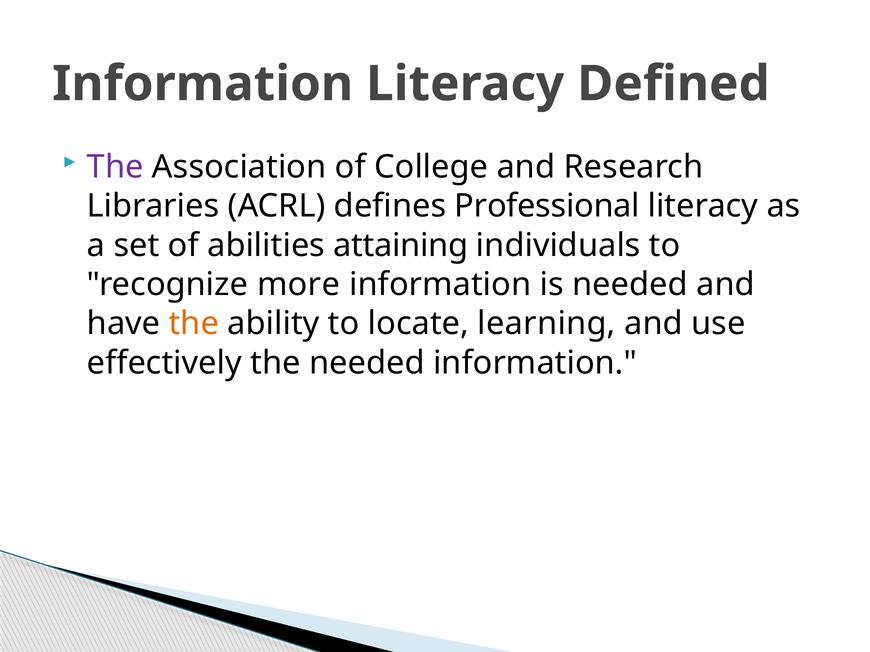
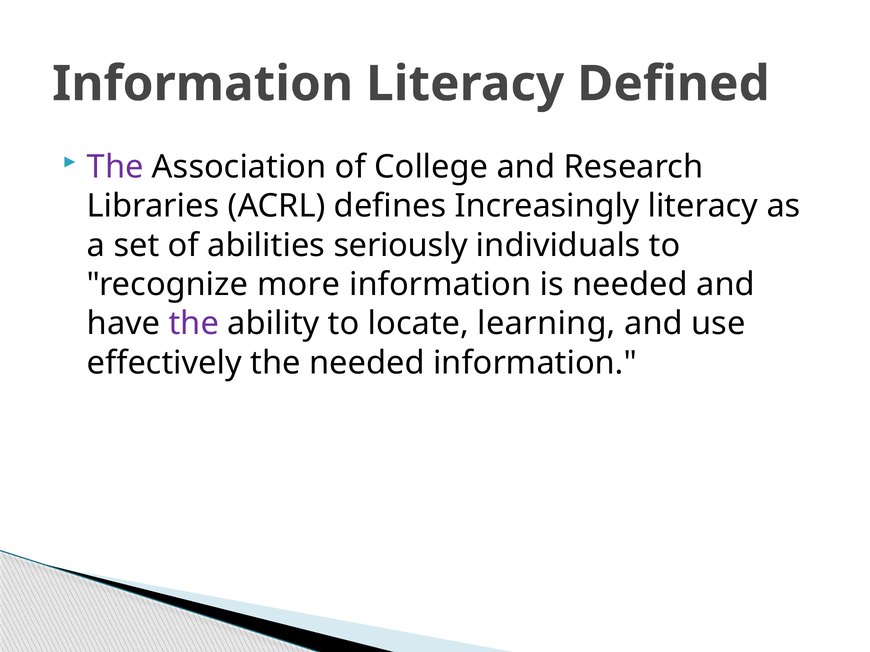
Professional: Professional -> Increasingly
attaining: attaining -> seriously
the at (194, 324) colour: orange -> purple
